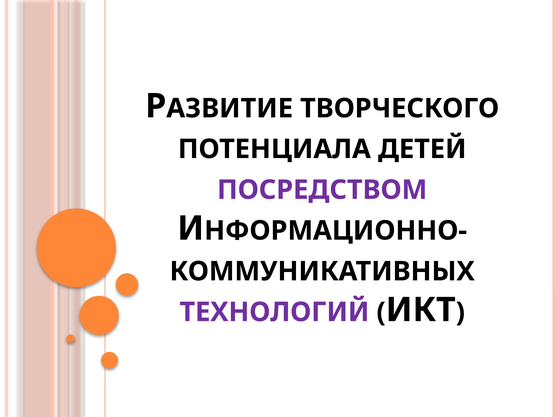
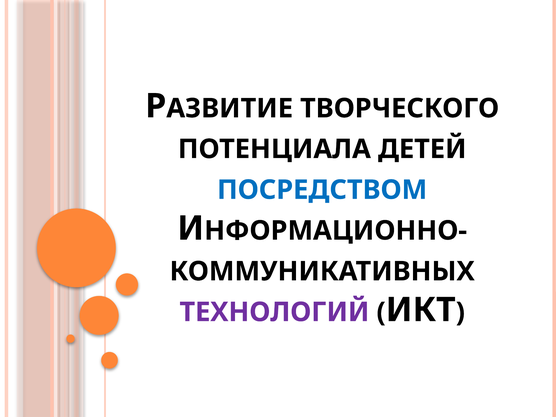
ПОСРЕДСТВОМ colour: purple -> blue
